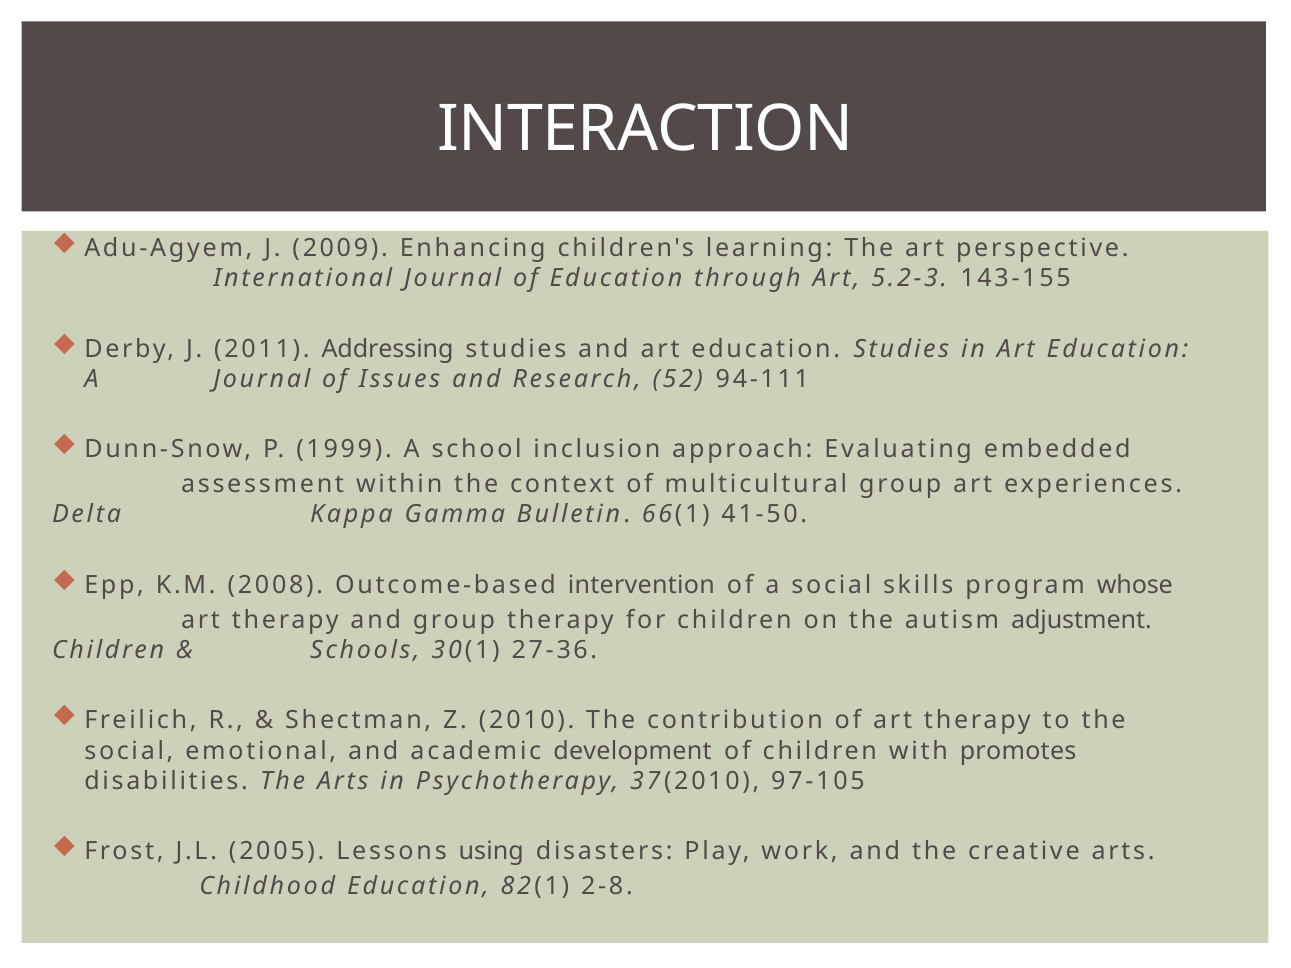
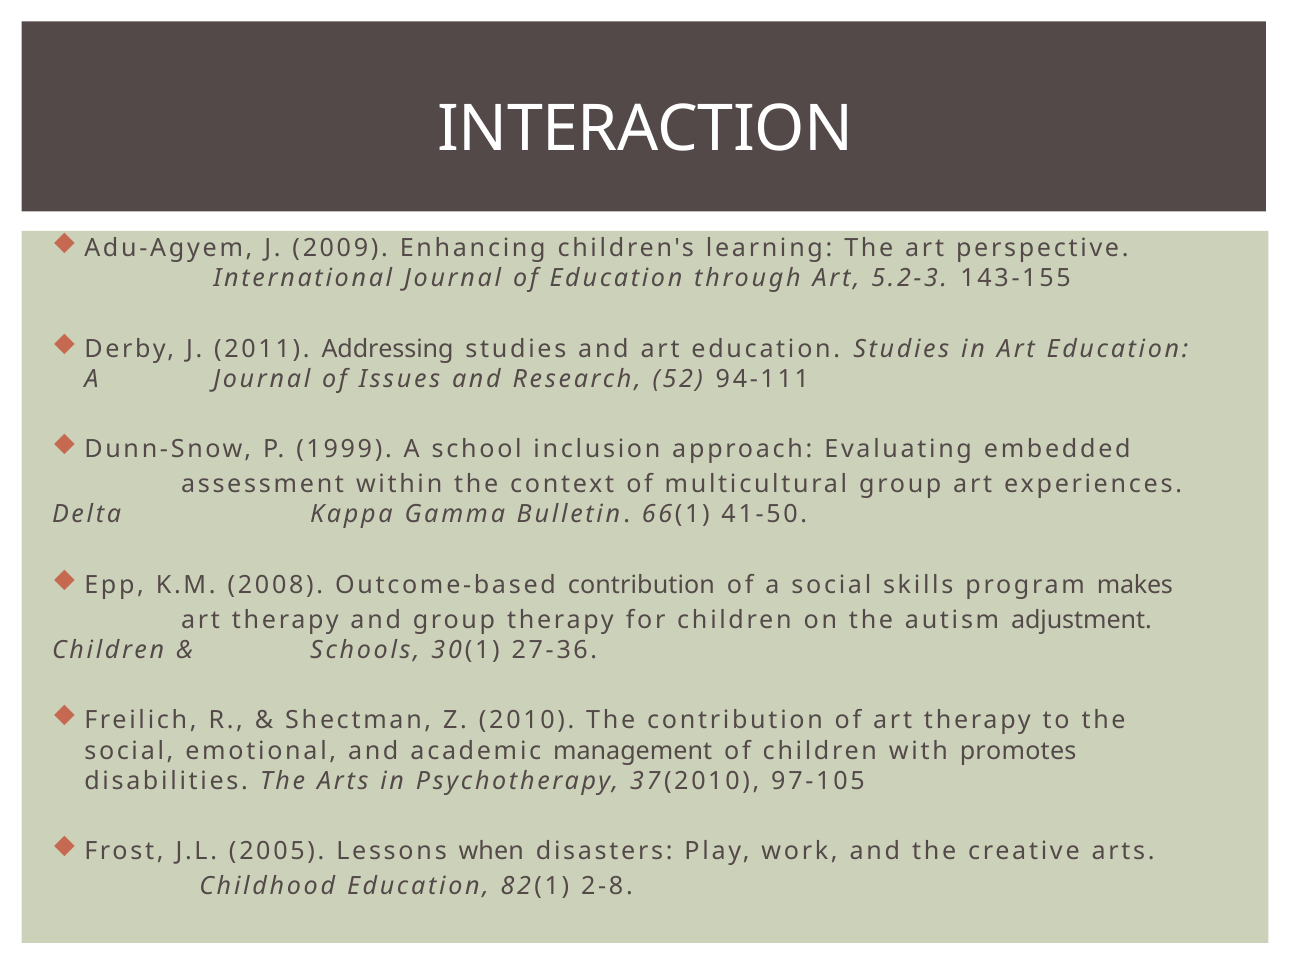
Outcome-based intervention: intervention -> contribution
whose: whose -> makes
development: development -> management
using: using -> when
